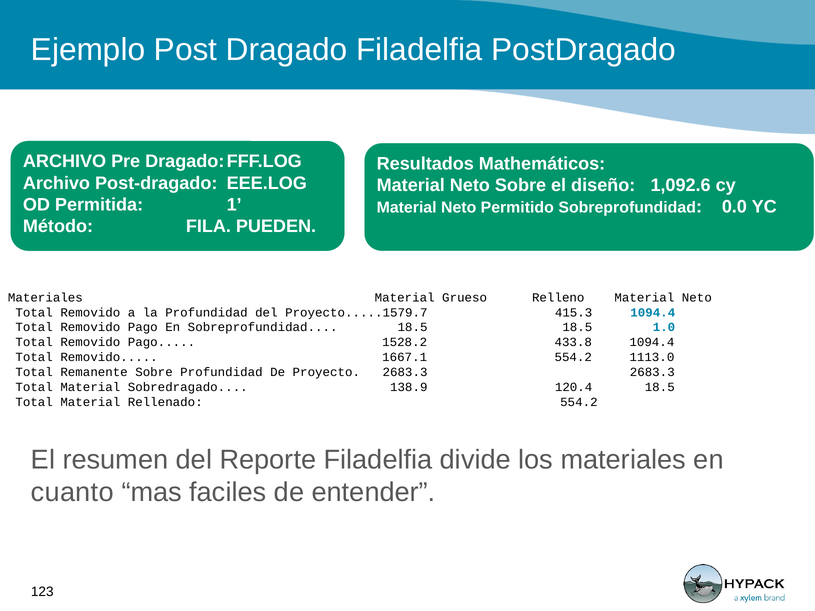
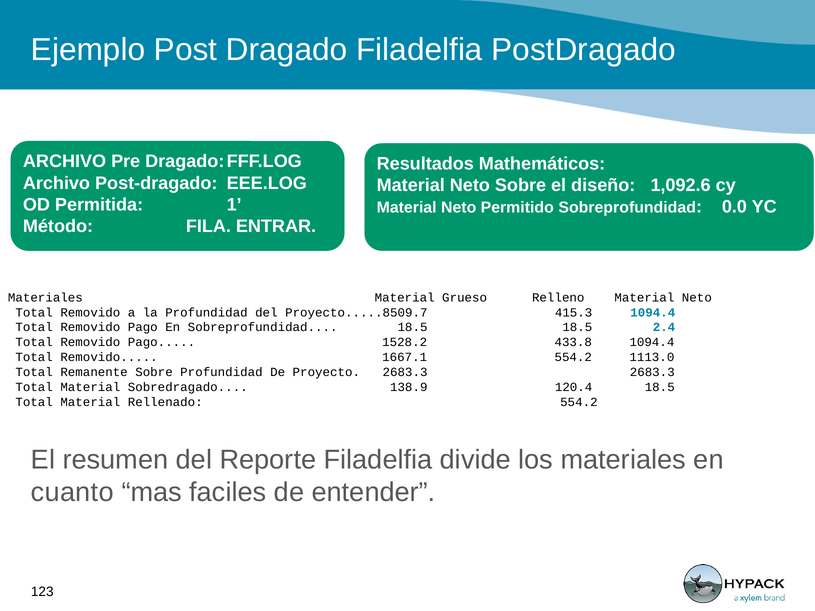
PUEDEN: PUEDEN -> ENTRAR
Proyecto.....1579.7: Proyecto.....1579.7 -> Proyecto.....8509.7
1.0: 1.0 -> 2.4
